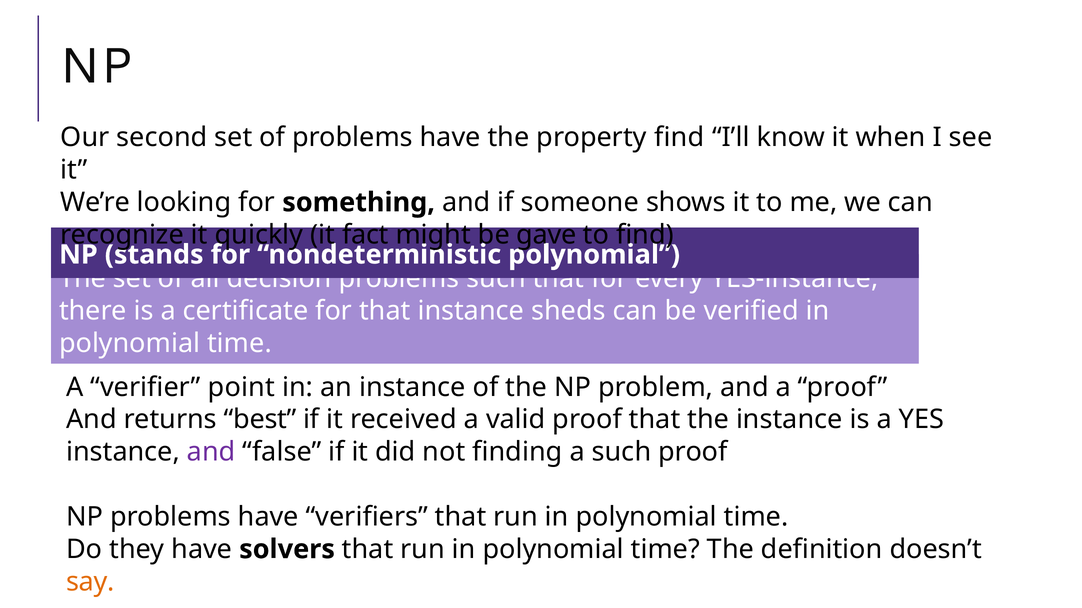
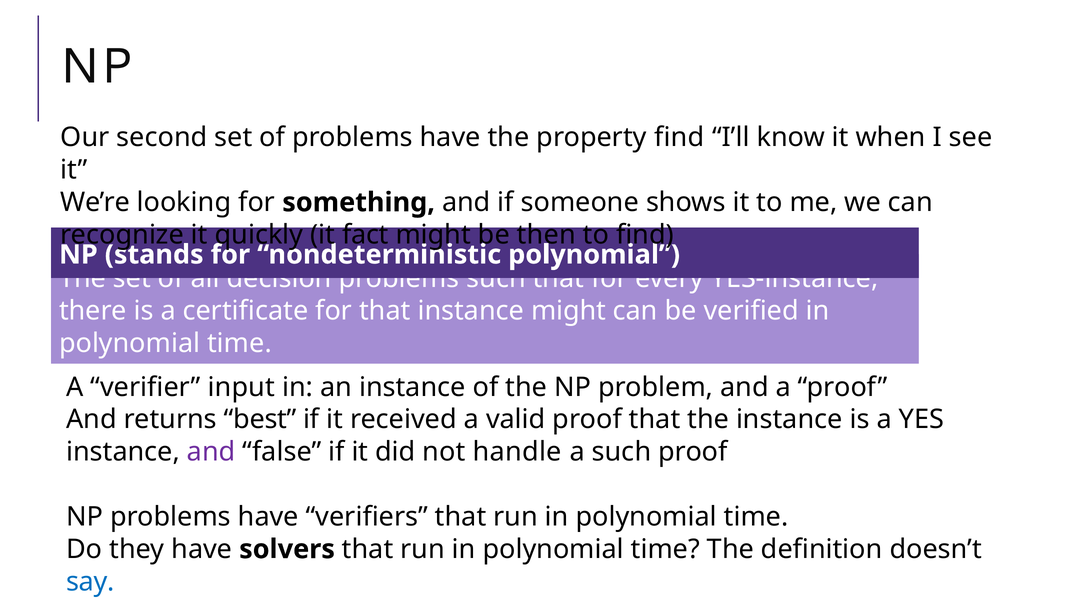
gave: gave -> then
instance sheds: sheds -> might
point: point -> input
finding: finding -> handle
say colour: orange -> blue
